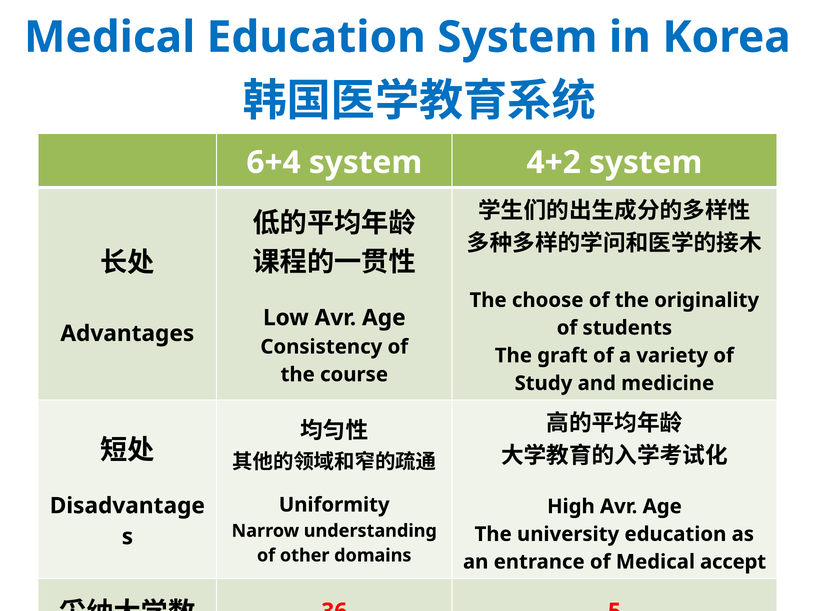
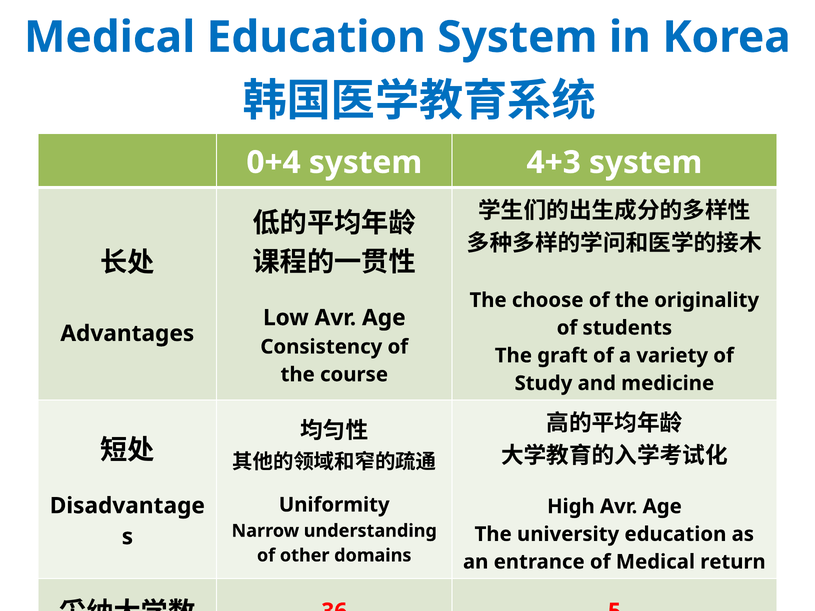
6+4: 6+4 -> 0+4
4+2: 4+2 -> 4+3
accept: accept -> return
